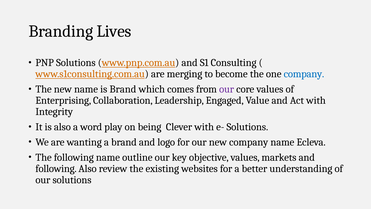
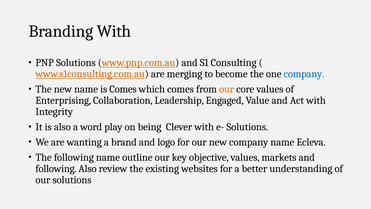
Branding Lives: Lives -> With
is Brand: Brand -> Comes
our at (227, 89) colour: purple -> orange
